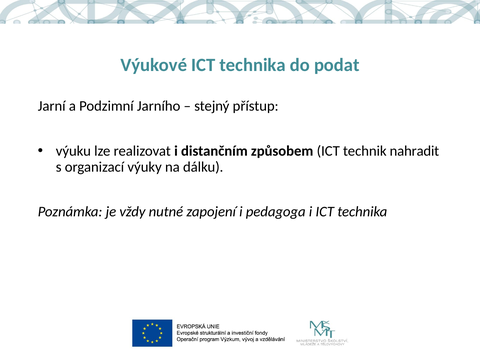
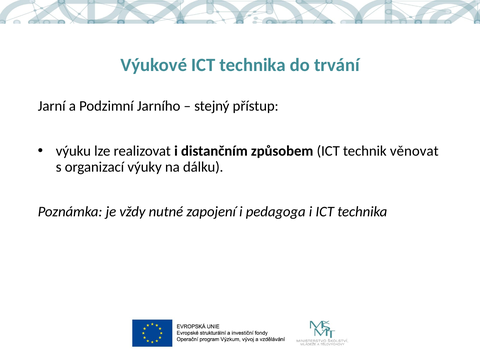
podat: podat -> trvání
nahradit: nahradit -> věnovat
